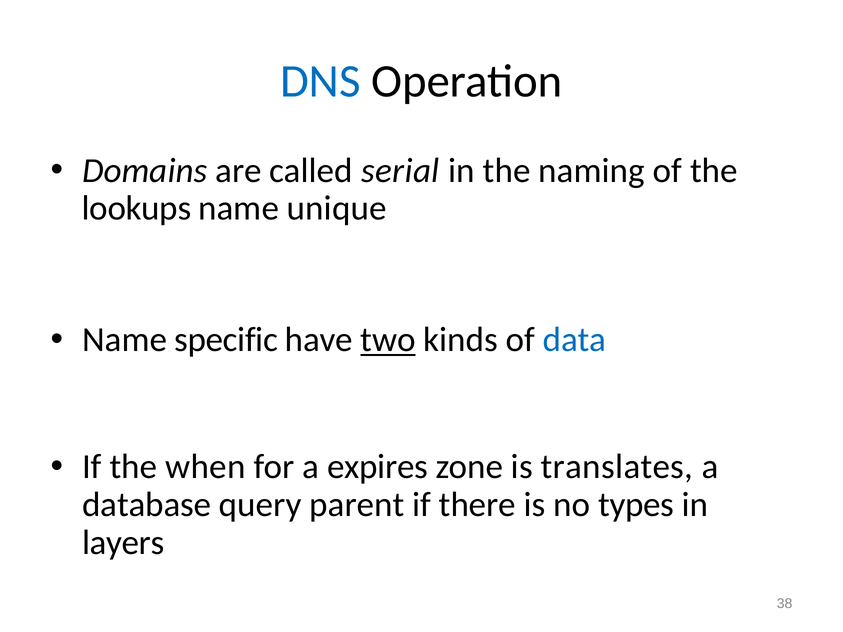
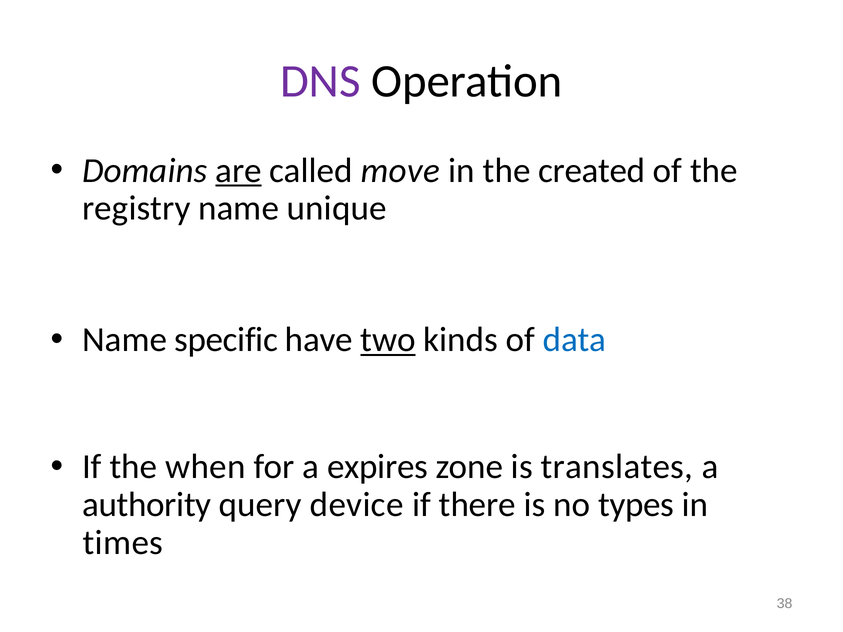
DNS colour: blue -> purple
are underline: none -> present
serial: serial -> move
naming: naming -> created
lookups: lookups -> registry
database: database -> authority
parent: parent -> device
layers: layers -> times
